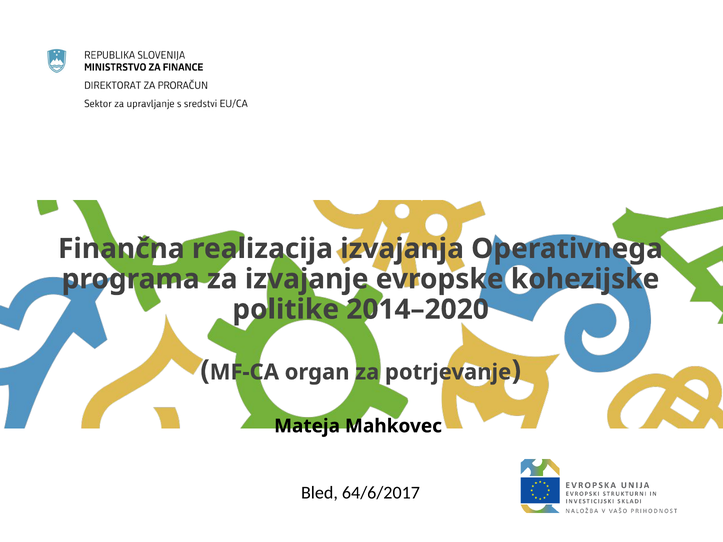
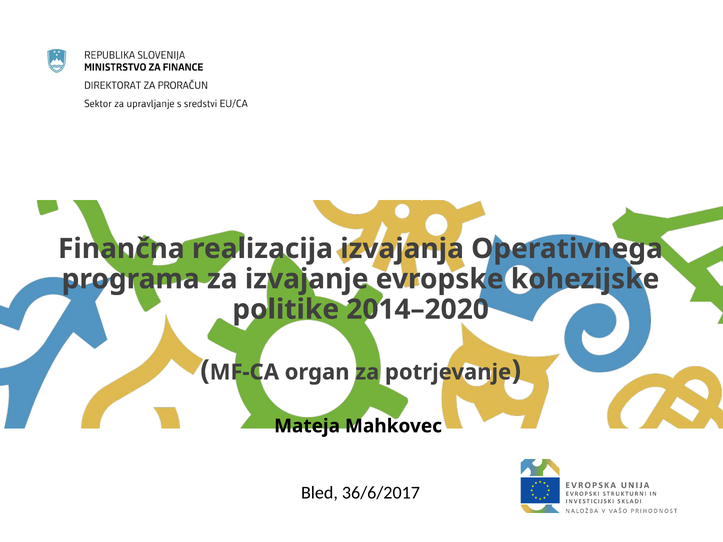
64/6/2017: 64/6/2017 -> 36/6/2017
